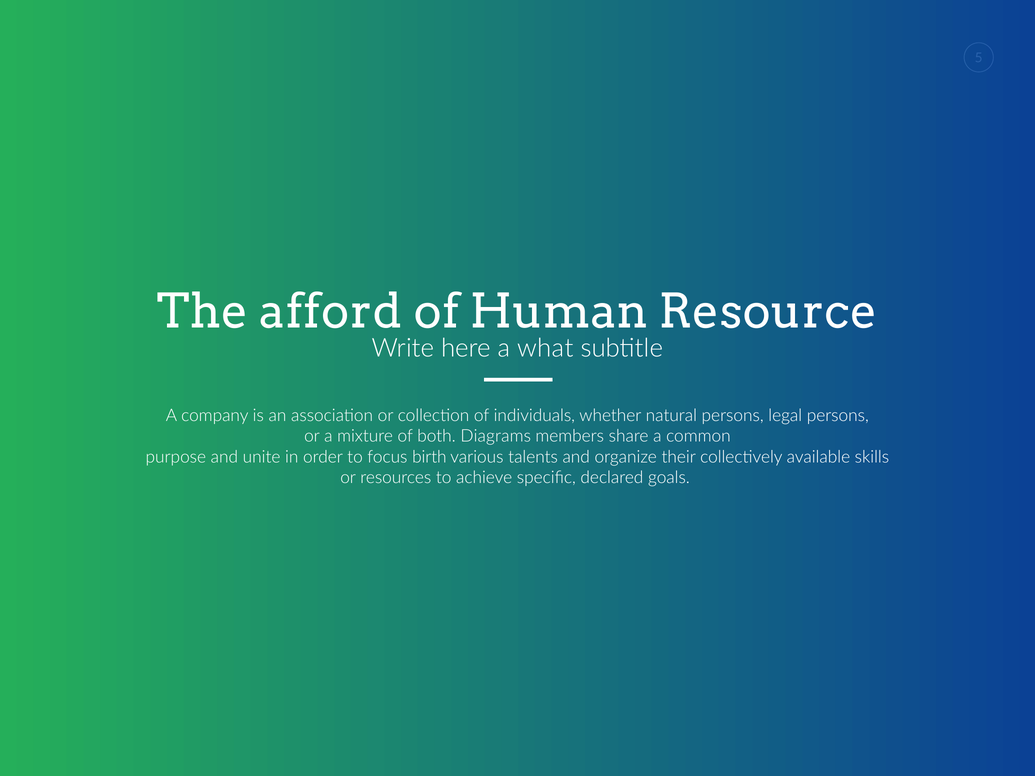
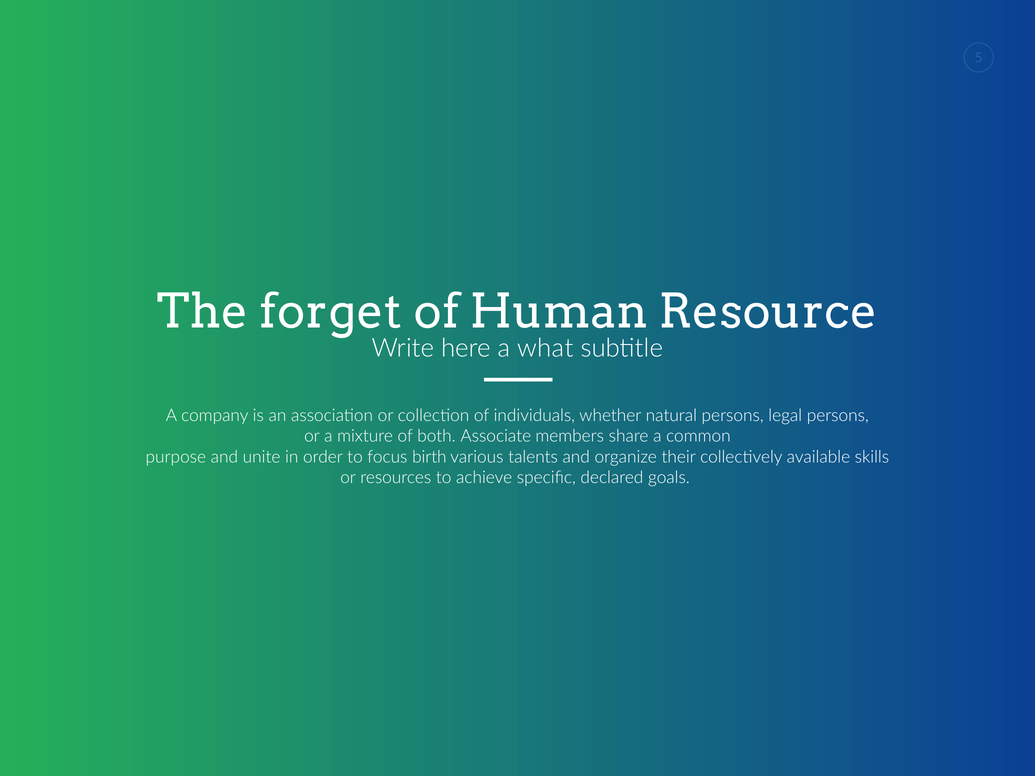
afford: afford -> forget
Diagrams: Diagrams -> Associate
